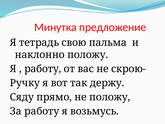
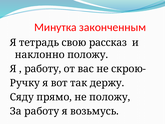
предложение: предложение -> законченным
пальма: пальма -> рассказ
